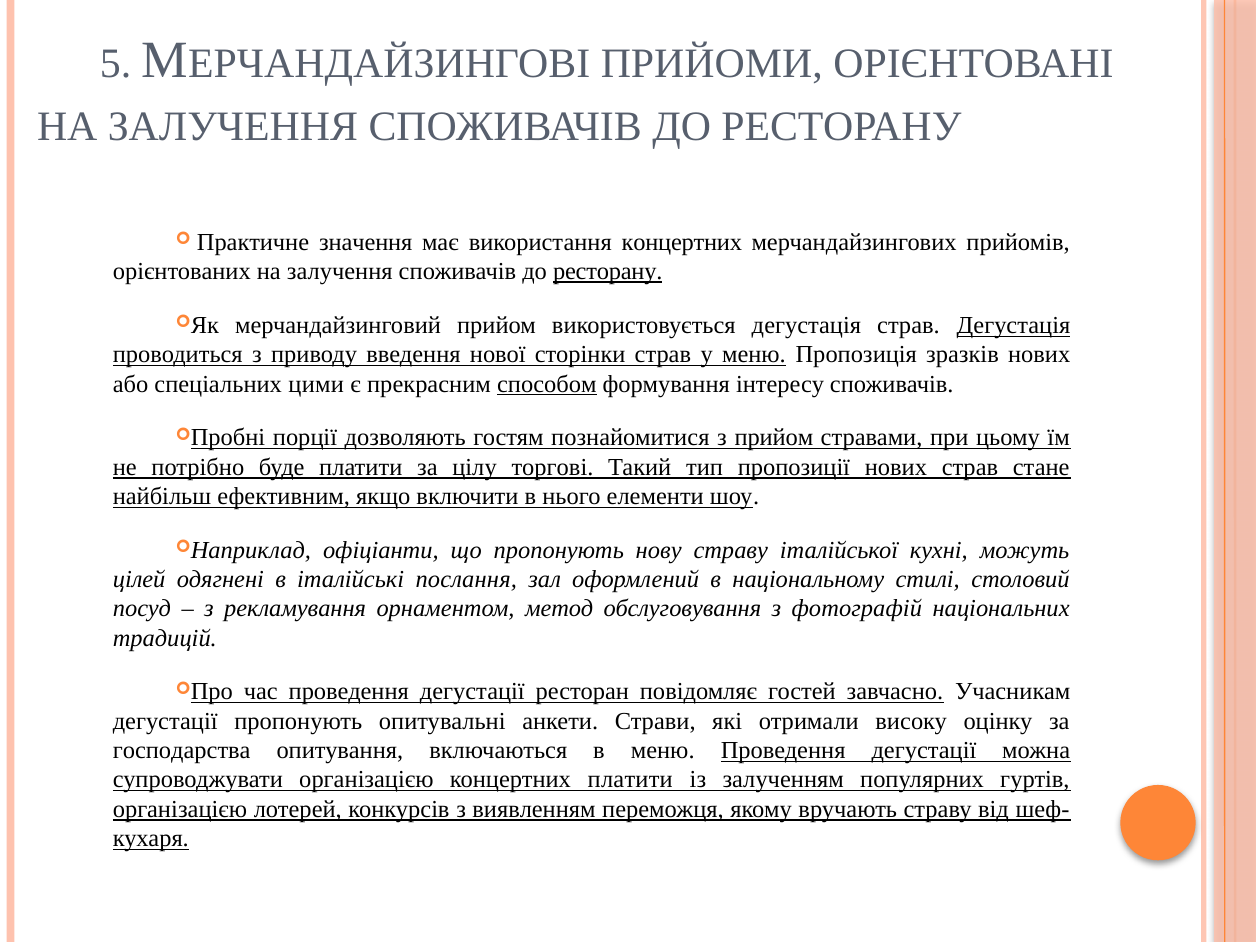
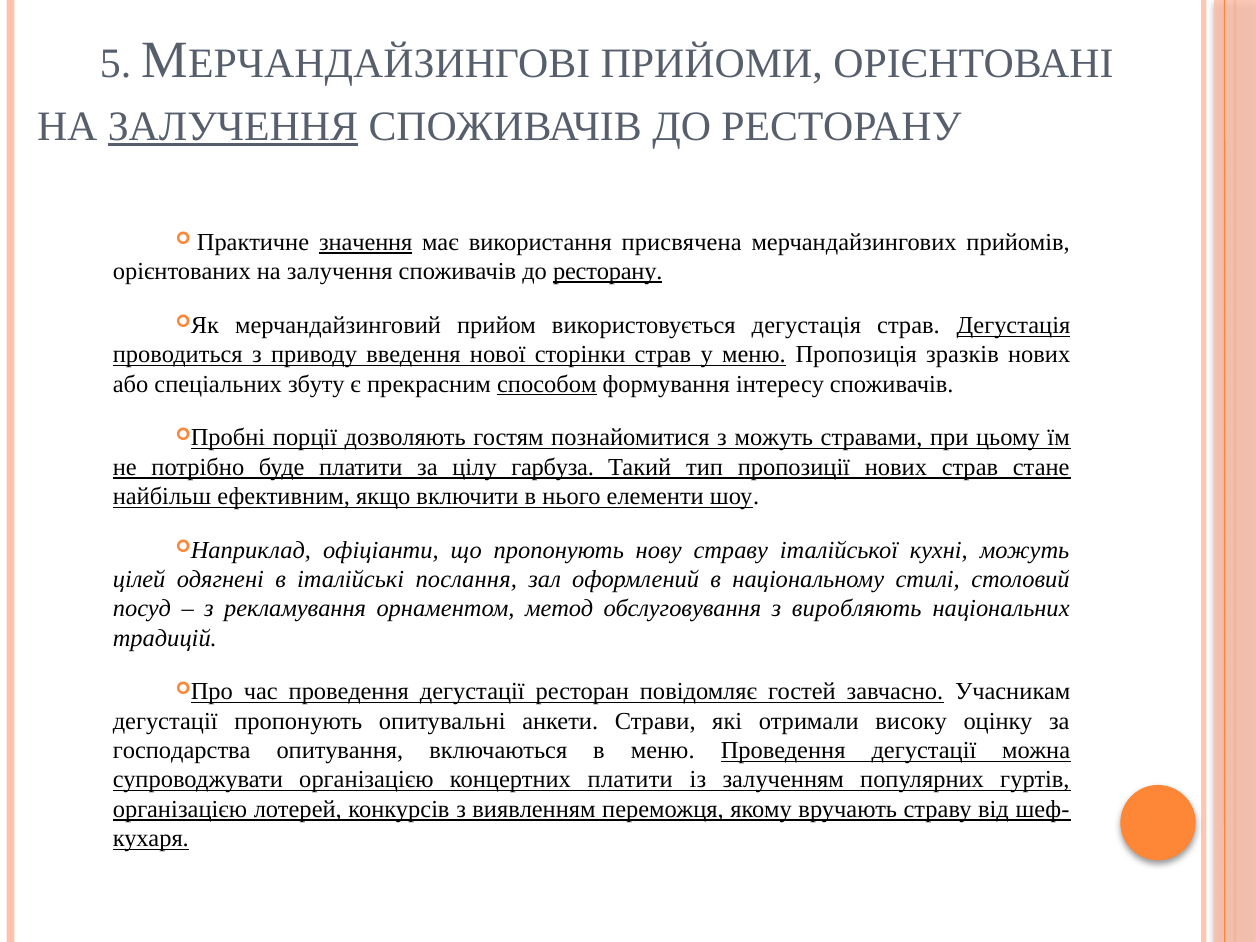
ЗАЛУЧЕННЯ at (233, 126) underline: none -> present
значення underline: none -> present
використання концертних: концертних -> присвячена
цими: цими -> збуту
з прийом: прийом -> можуть
торгові: торгові -> гарбуза
фотографій: фотографій -> виробляють
